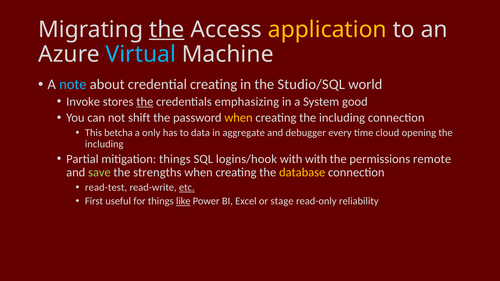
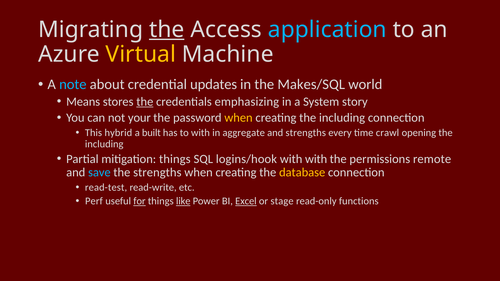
application colour: yellow -> light blue
Virtual colour: light blue -> yellow
credential creating: creating -> updates
Studio/SQL: Studio/SQL -> Makes/SQL
Invoke: Invoke -> Means
good: good -> story
shift: shift -> your
betcha: betcha -> hybrid
only: only -> built
to data: data -> with
and debugger: debugger -> strengths
cloud: cloud -> crawl
save colour: light green -> light blue
etc underline: present -> none
First: First -> Perf
for underline: none -> present
Excel underline: none -> present
reliability: reliability -> functions
